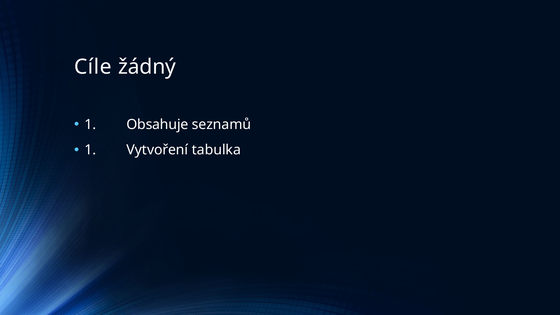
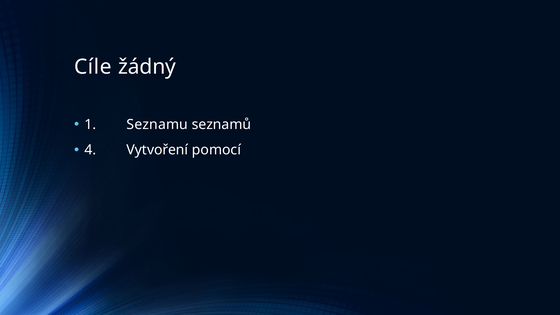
Obsahuje: Obsahuje -> Seznamu
1 at (90, 150): 1 -> 4
tabulka: tabulka -> pomocí
